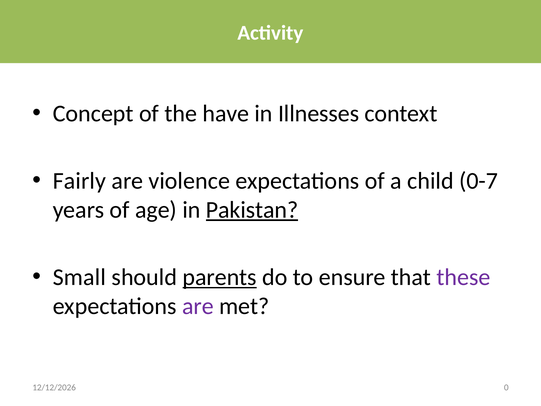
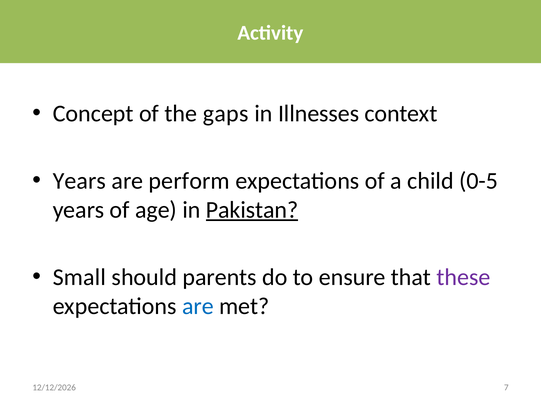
have: have -> gaps
Fairly at (79, 181): Fairly -> Years
violence: violence -> perform
0-7: 0-7 -> 0-5
parents underline: present -> none
are at (198, 306) colour: purple -> blue
0: 0 -> 7
